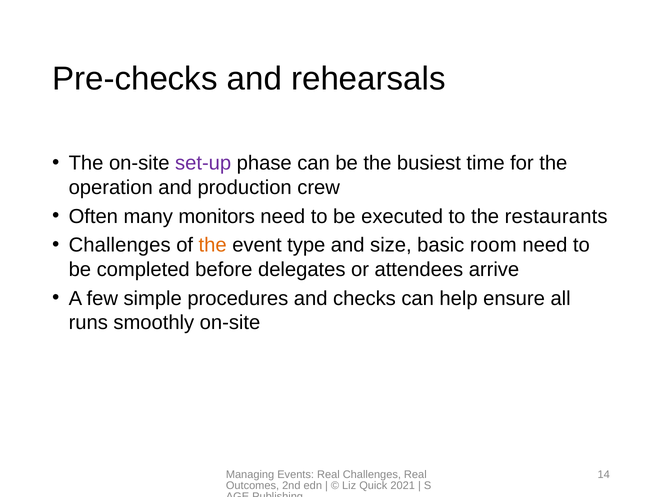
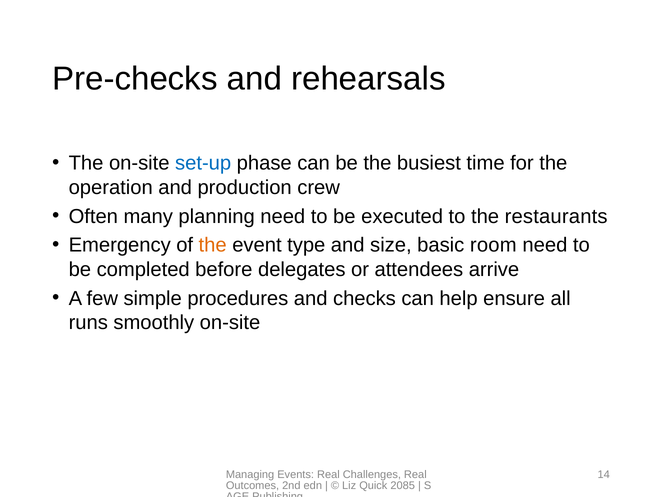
set-up colour: purple -> blue
monitors: monitors -> planning
Challenges at (120, 245): Challenges -> Emergency
2021: 2021 -> 2085
